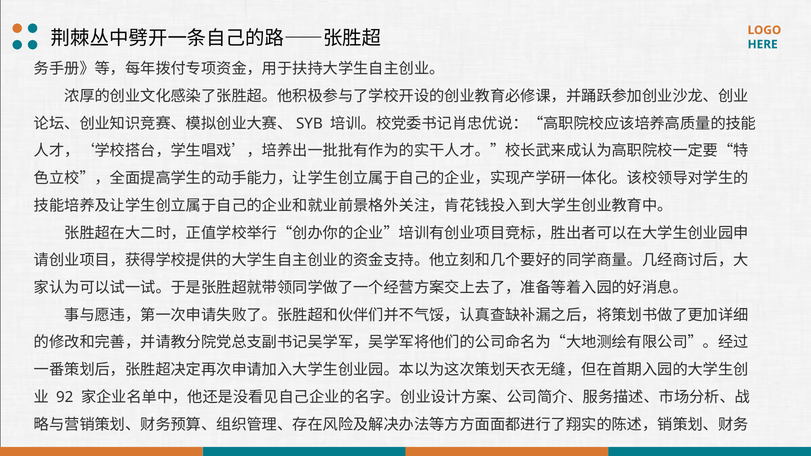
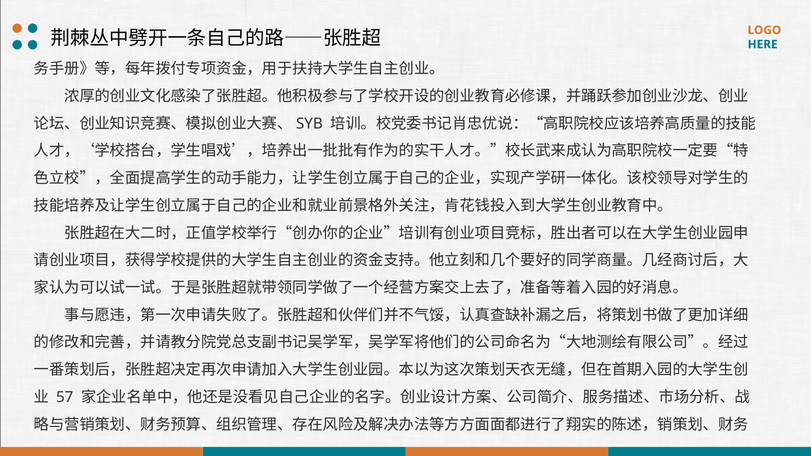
92: 92 -> 57
